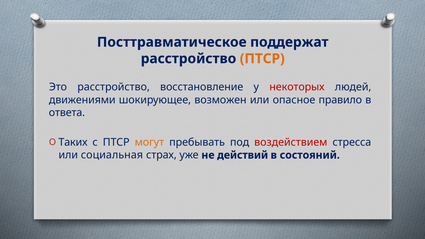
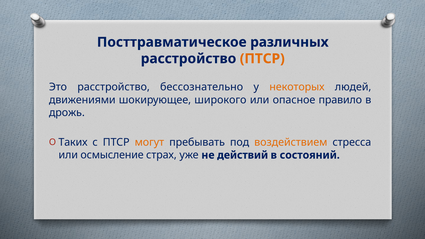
поддержат: поддержат -> различных
восстановление: восстановление -> бессознательно
некоторых colour: red -> orange
возможен: возможен -> широкого
ответа: ответа -> дрожь
воздействием colour: red -> orange
социальная: социальная -> осмысление
